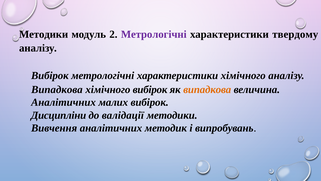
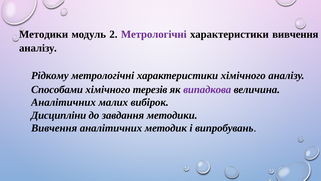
характеристики твердому: твердому -> вивчення
Вибірок at (50, 76): Вибірок -> Рідкому
Випадкова at (57, 89): Випадкова -> Способами
хімічного вибірок: вибірок -> терезів
випадкова at (207, 89) colour: orange -> purple
валідації: валідації -> завдання
